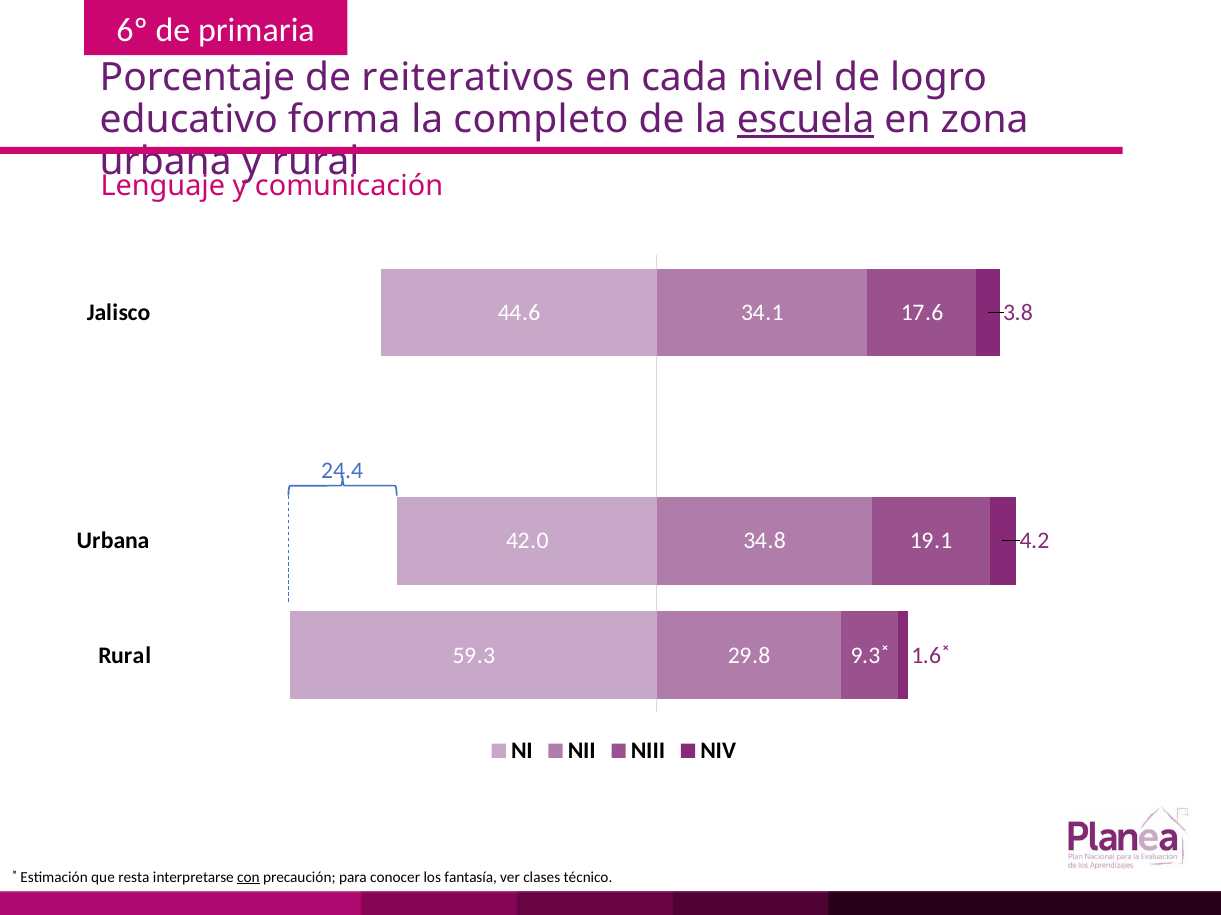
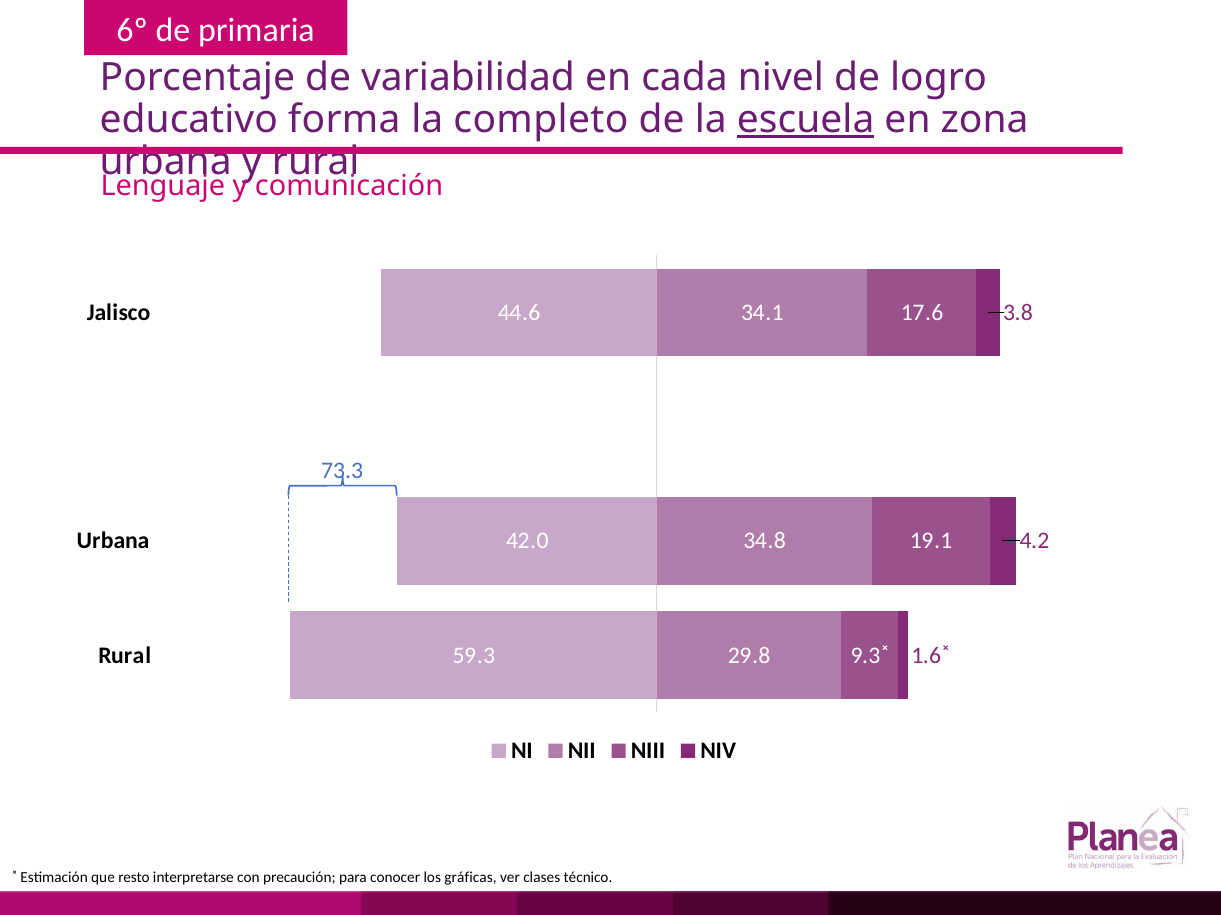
reiterativos: reiterativos -> variabilidad
24.4: 24.4 -> 73.3
resta: resta -> resto
con underline: present -> none
fantasía: fantasía -> gráficas
